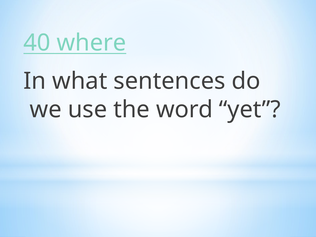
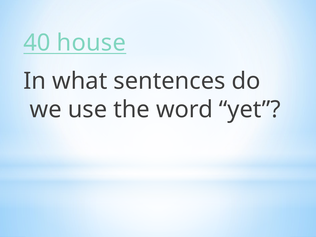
where: where -> house
